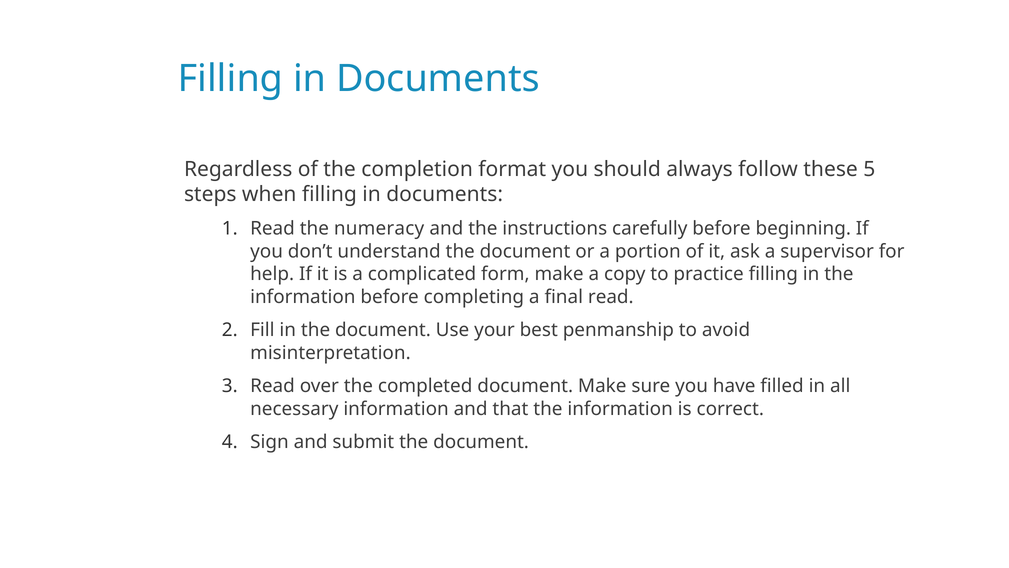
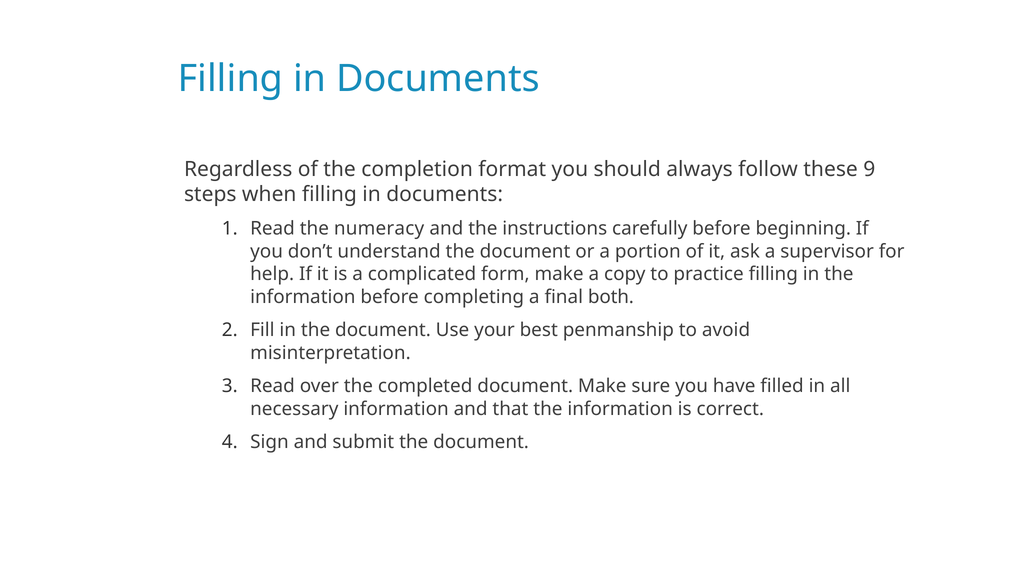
5: 5 -> 9
final read: read -> both
